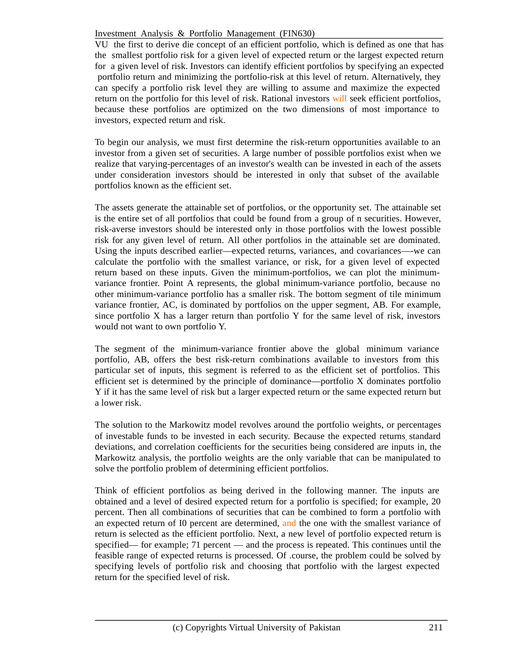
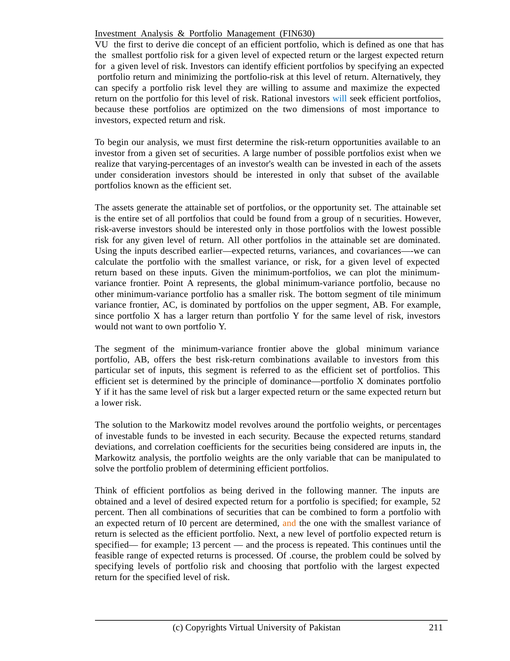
will colour: orange -> blue
20: 20 -> 52
71: 71 -> 13
